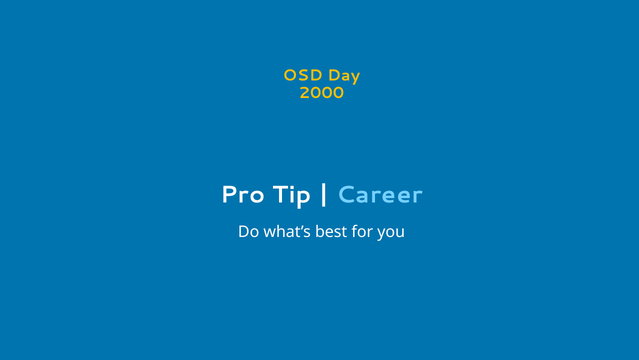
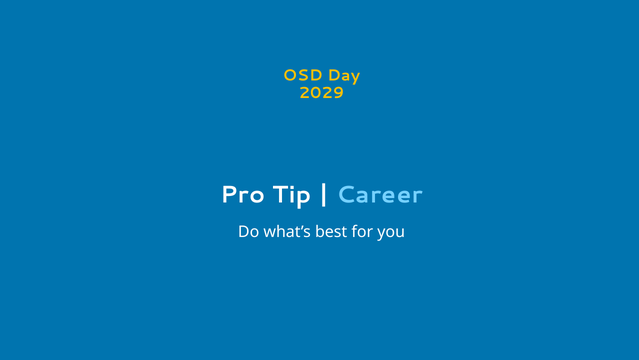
2000: 2000 -> 2029
